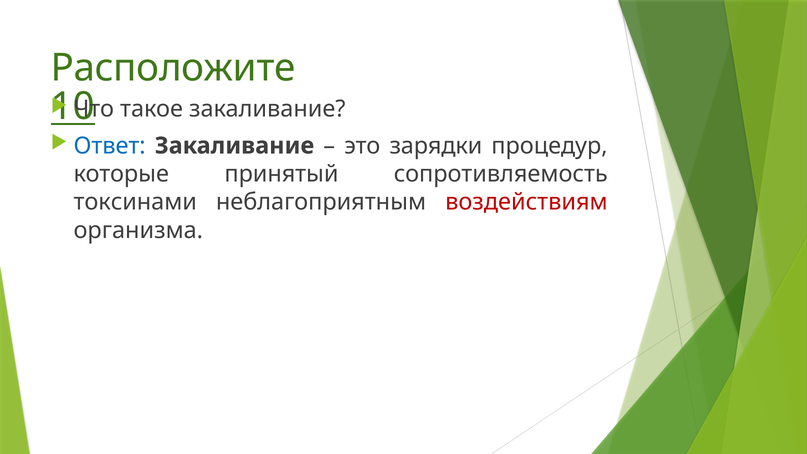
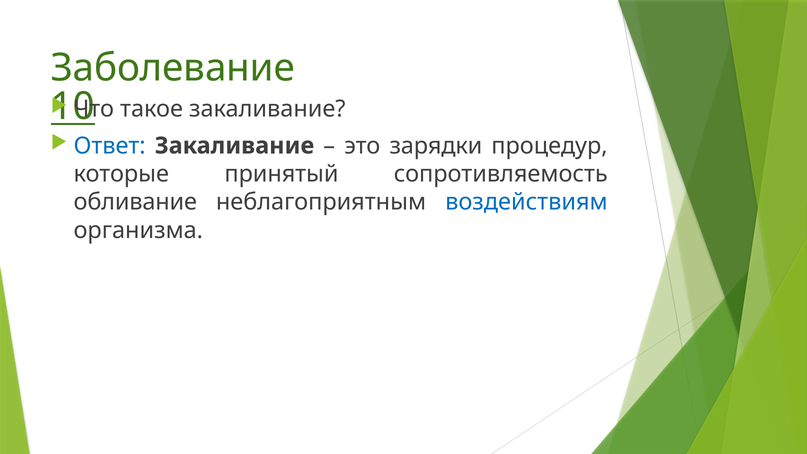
Расположите: Расположите -> Заболевание
токсинами: токсинами -> обливание
воздействиям colour: red -> blue
